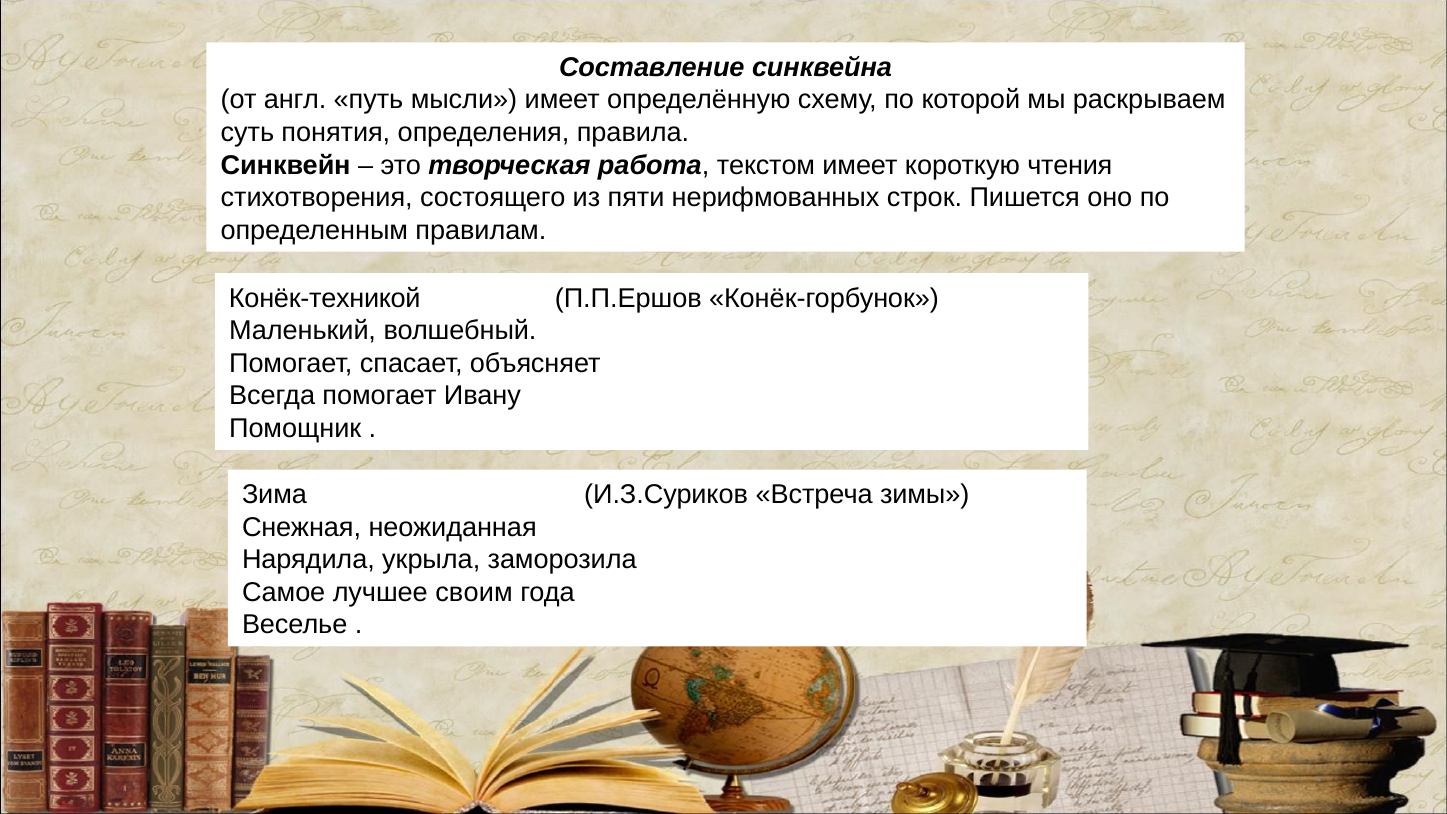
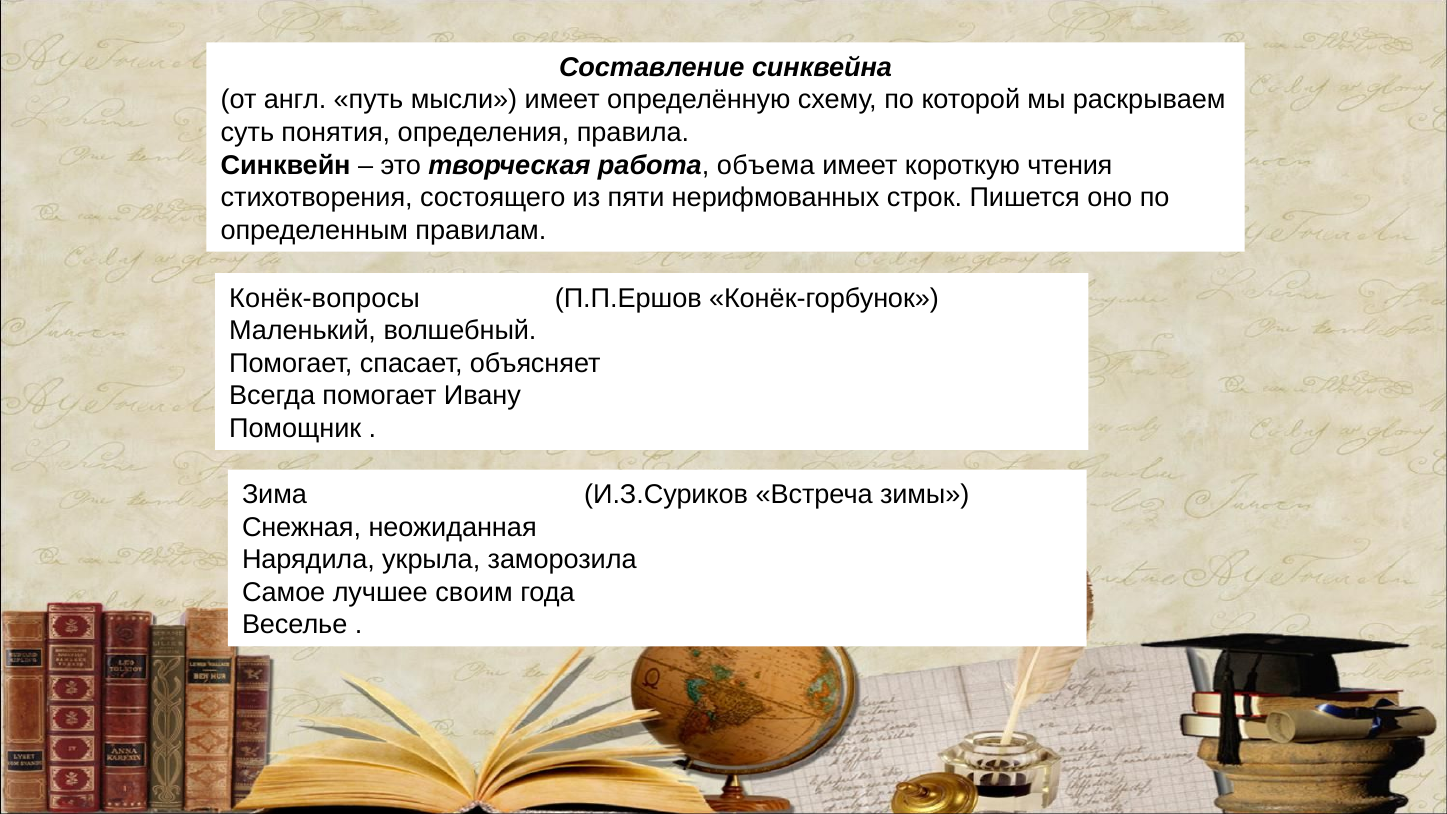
текстом: текстом -> объема
Конёк-техникой: Конёк-техникой -> Конёк-вопросы
